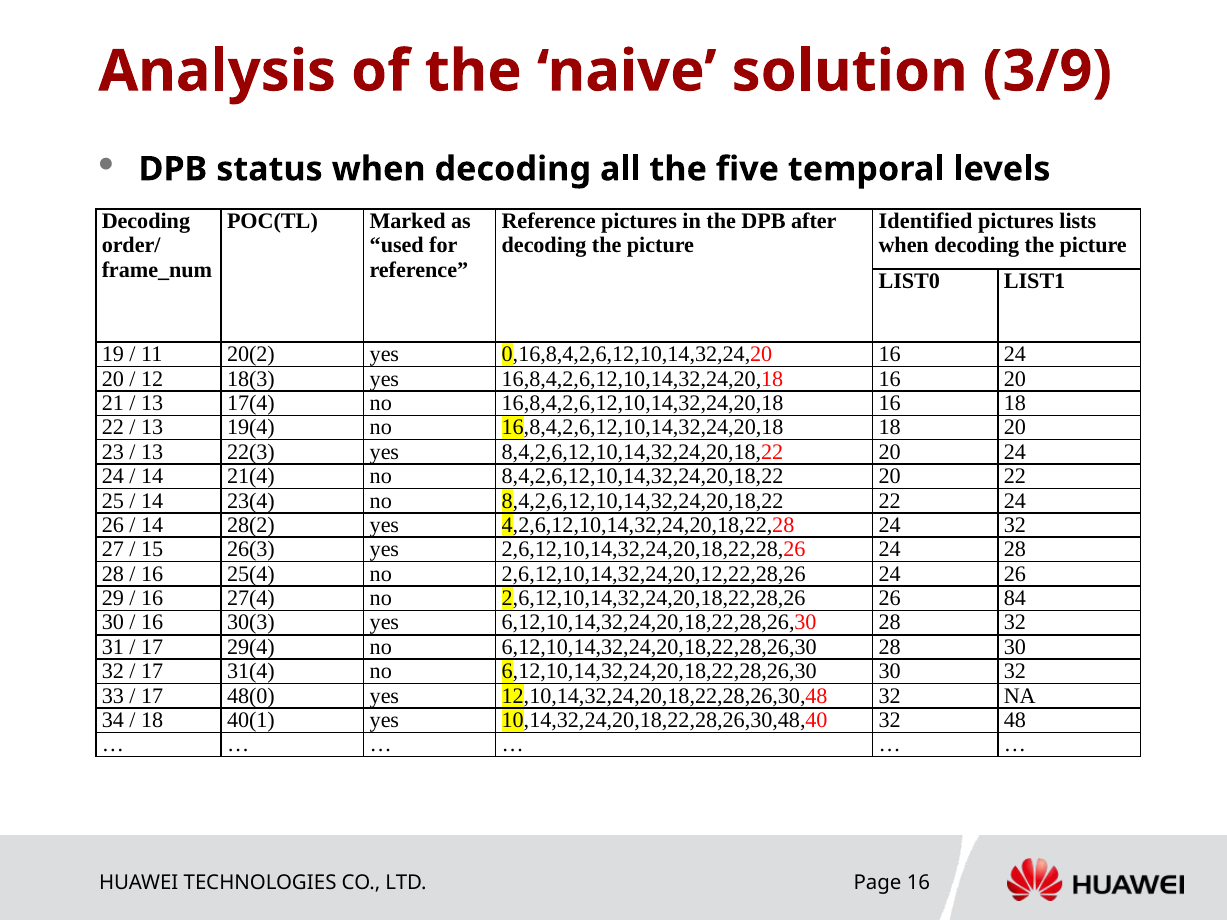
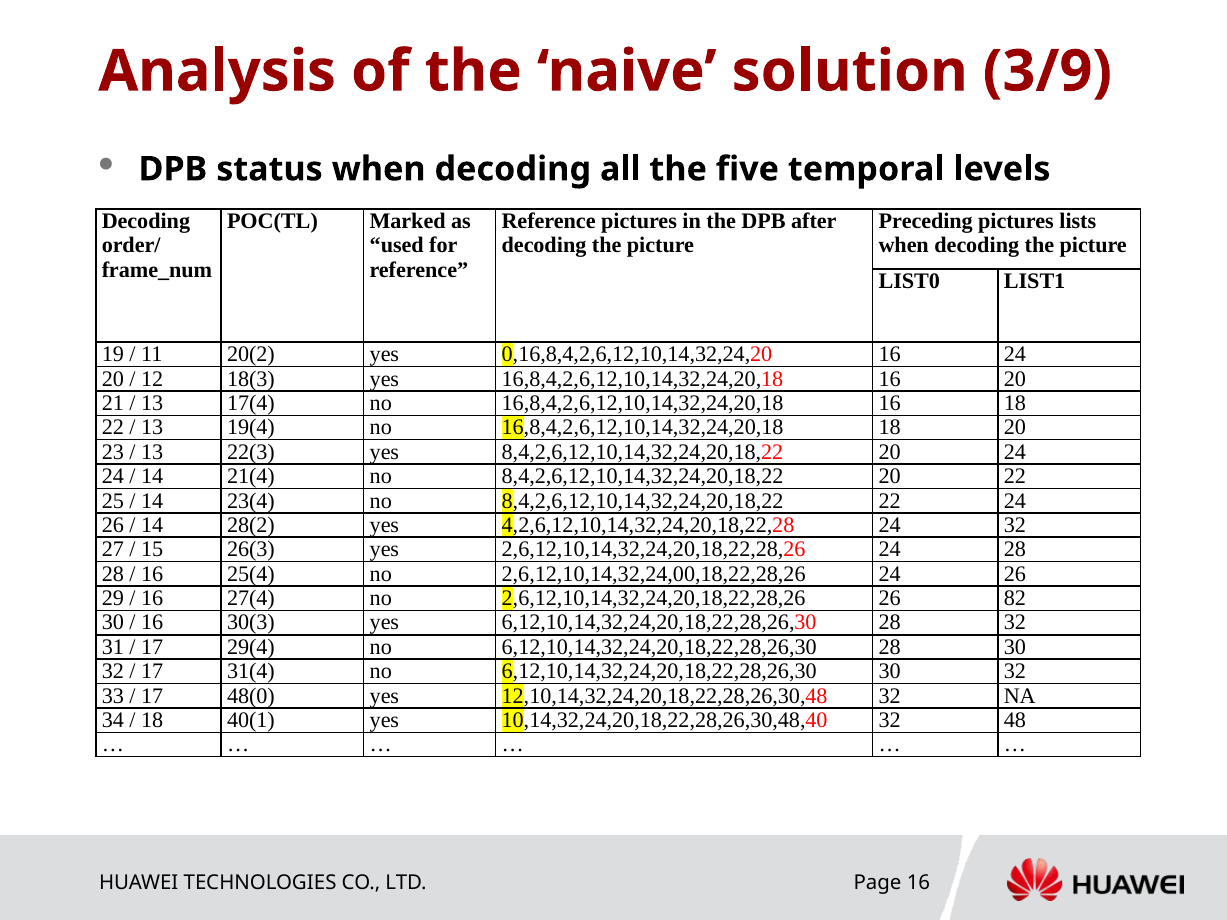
Identified: Identified -> Preceding
2,6,12,10,14,32,24,20,12,22,28,26: 2,6,12,10,14,32,24,20,12,22,28,26 -> 2,6,12,10,14,32,24,00,18,22,28,26
84: 84 -> 82
